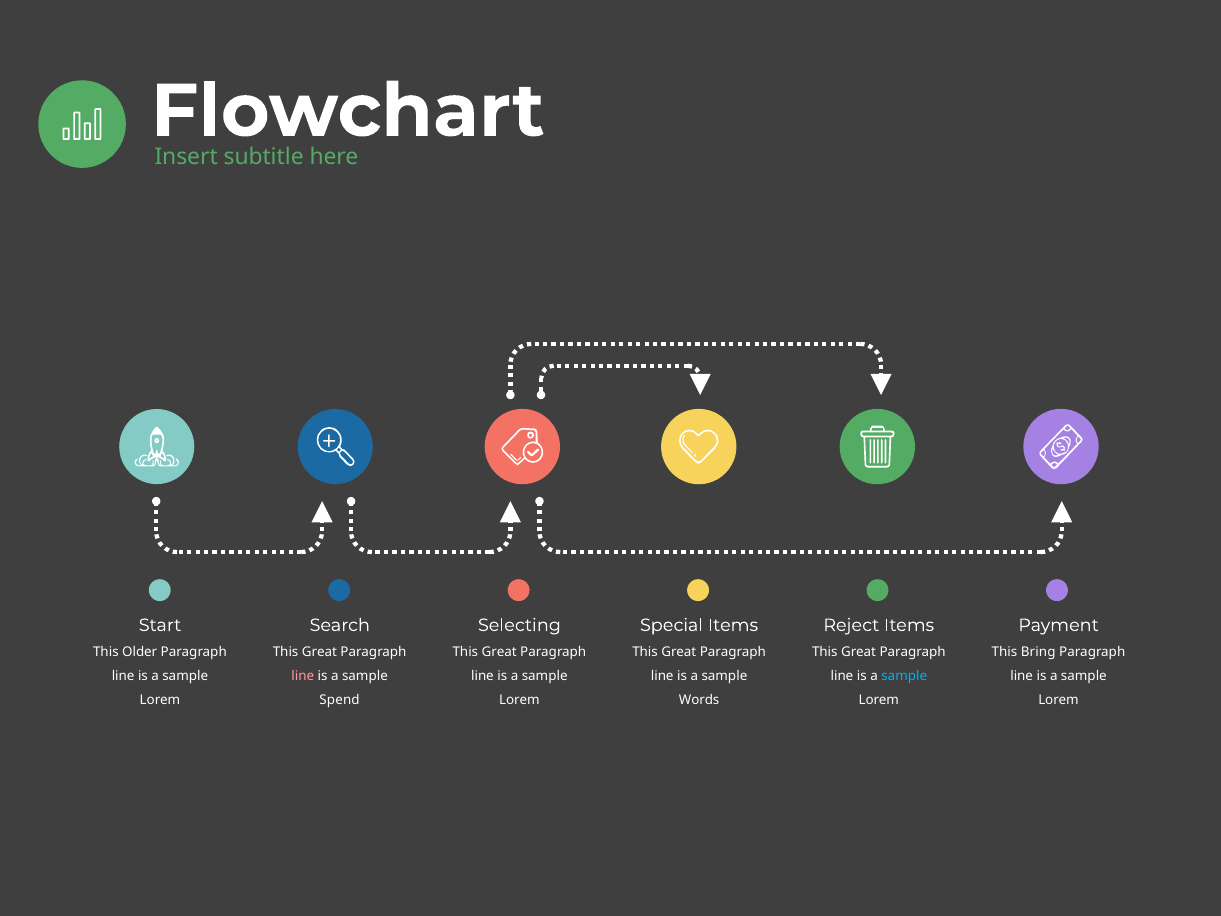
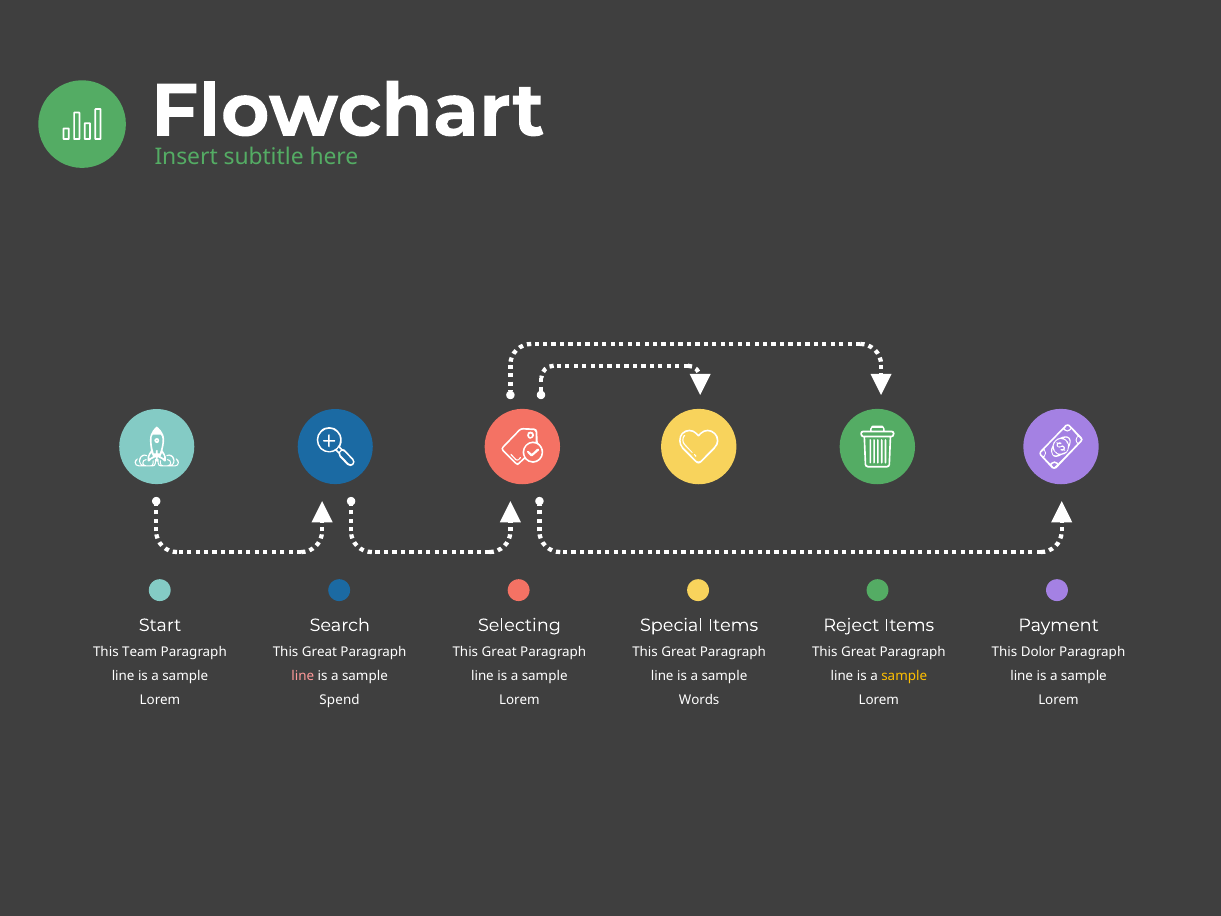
Older: Older -> Team
Bring: Bring -> Dolor
sample at (904, 676) colour: light blue -> yellow
